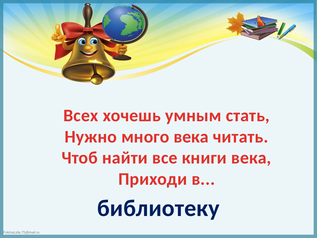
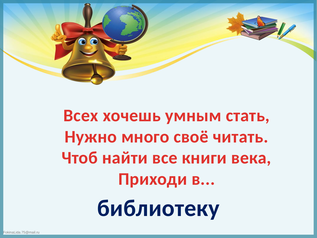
много века: века -> своё
